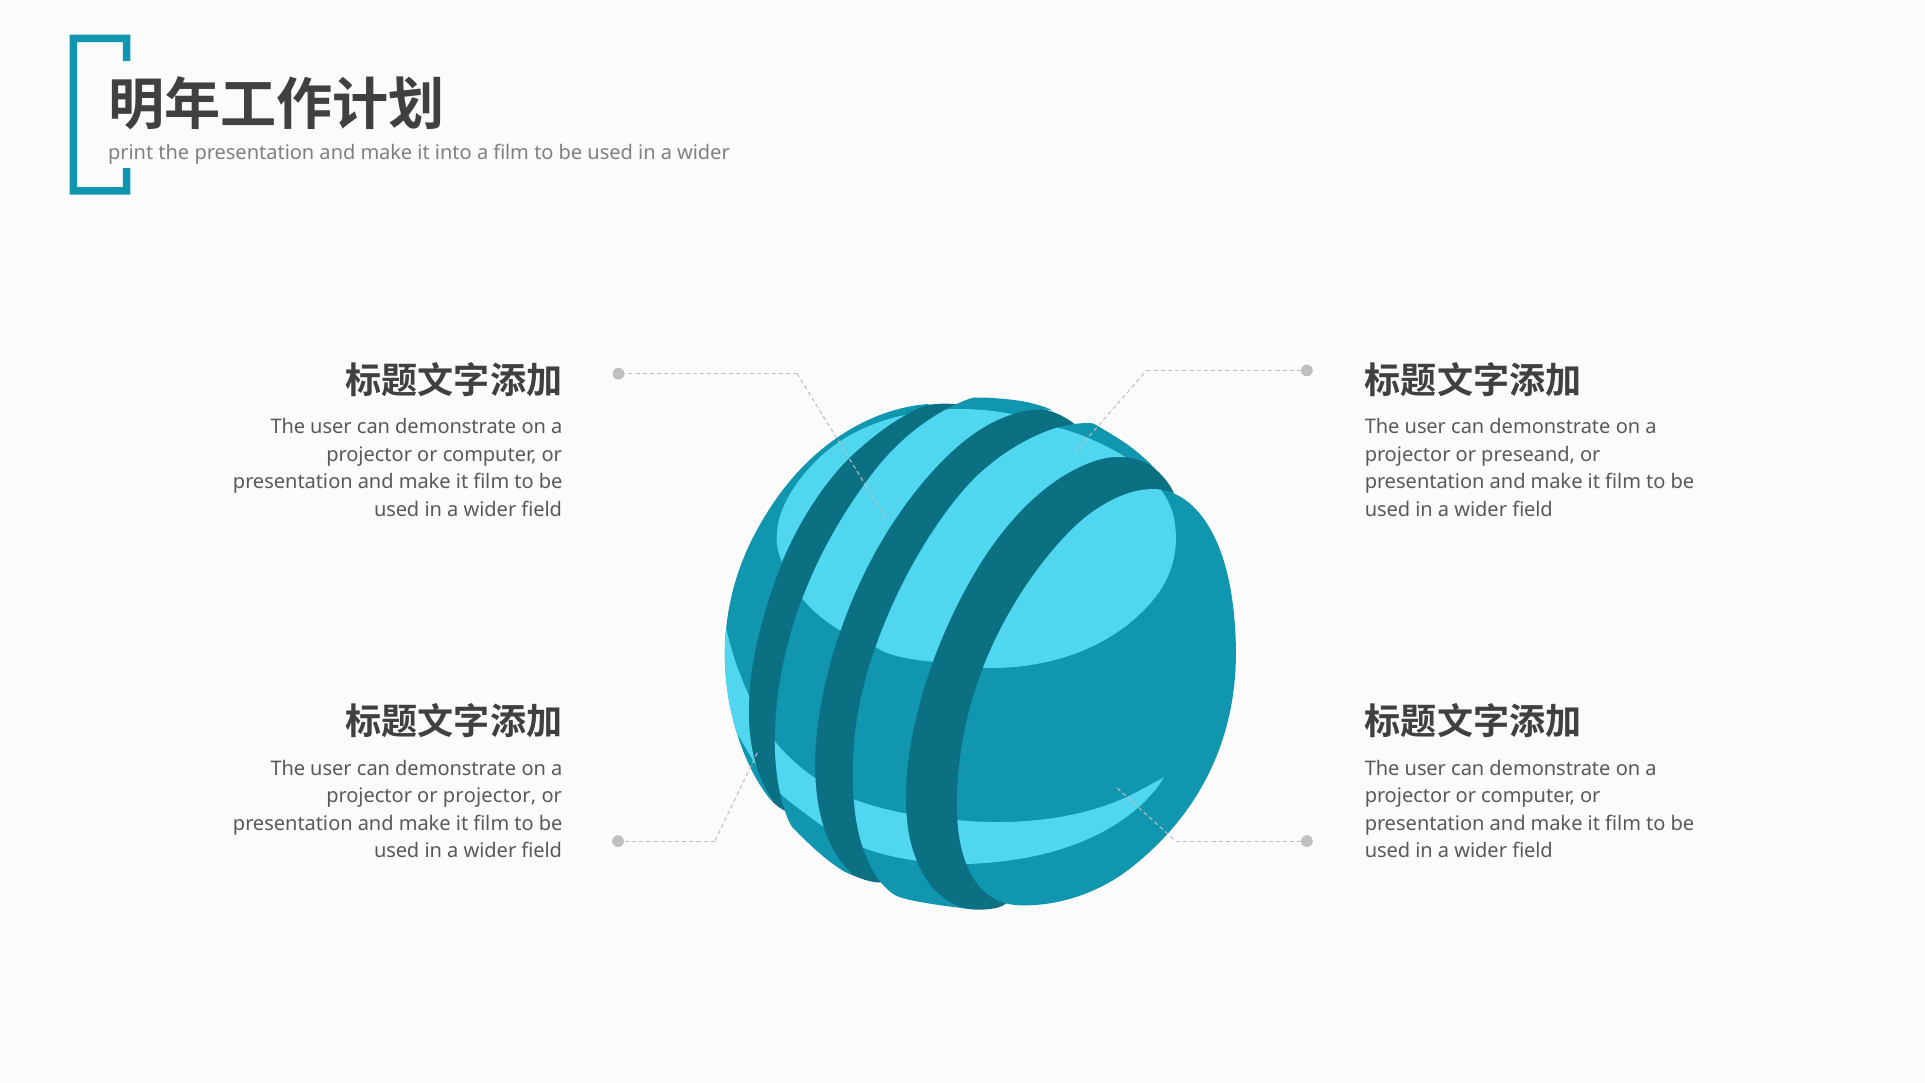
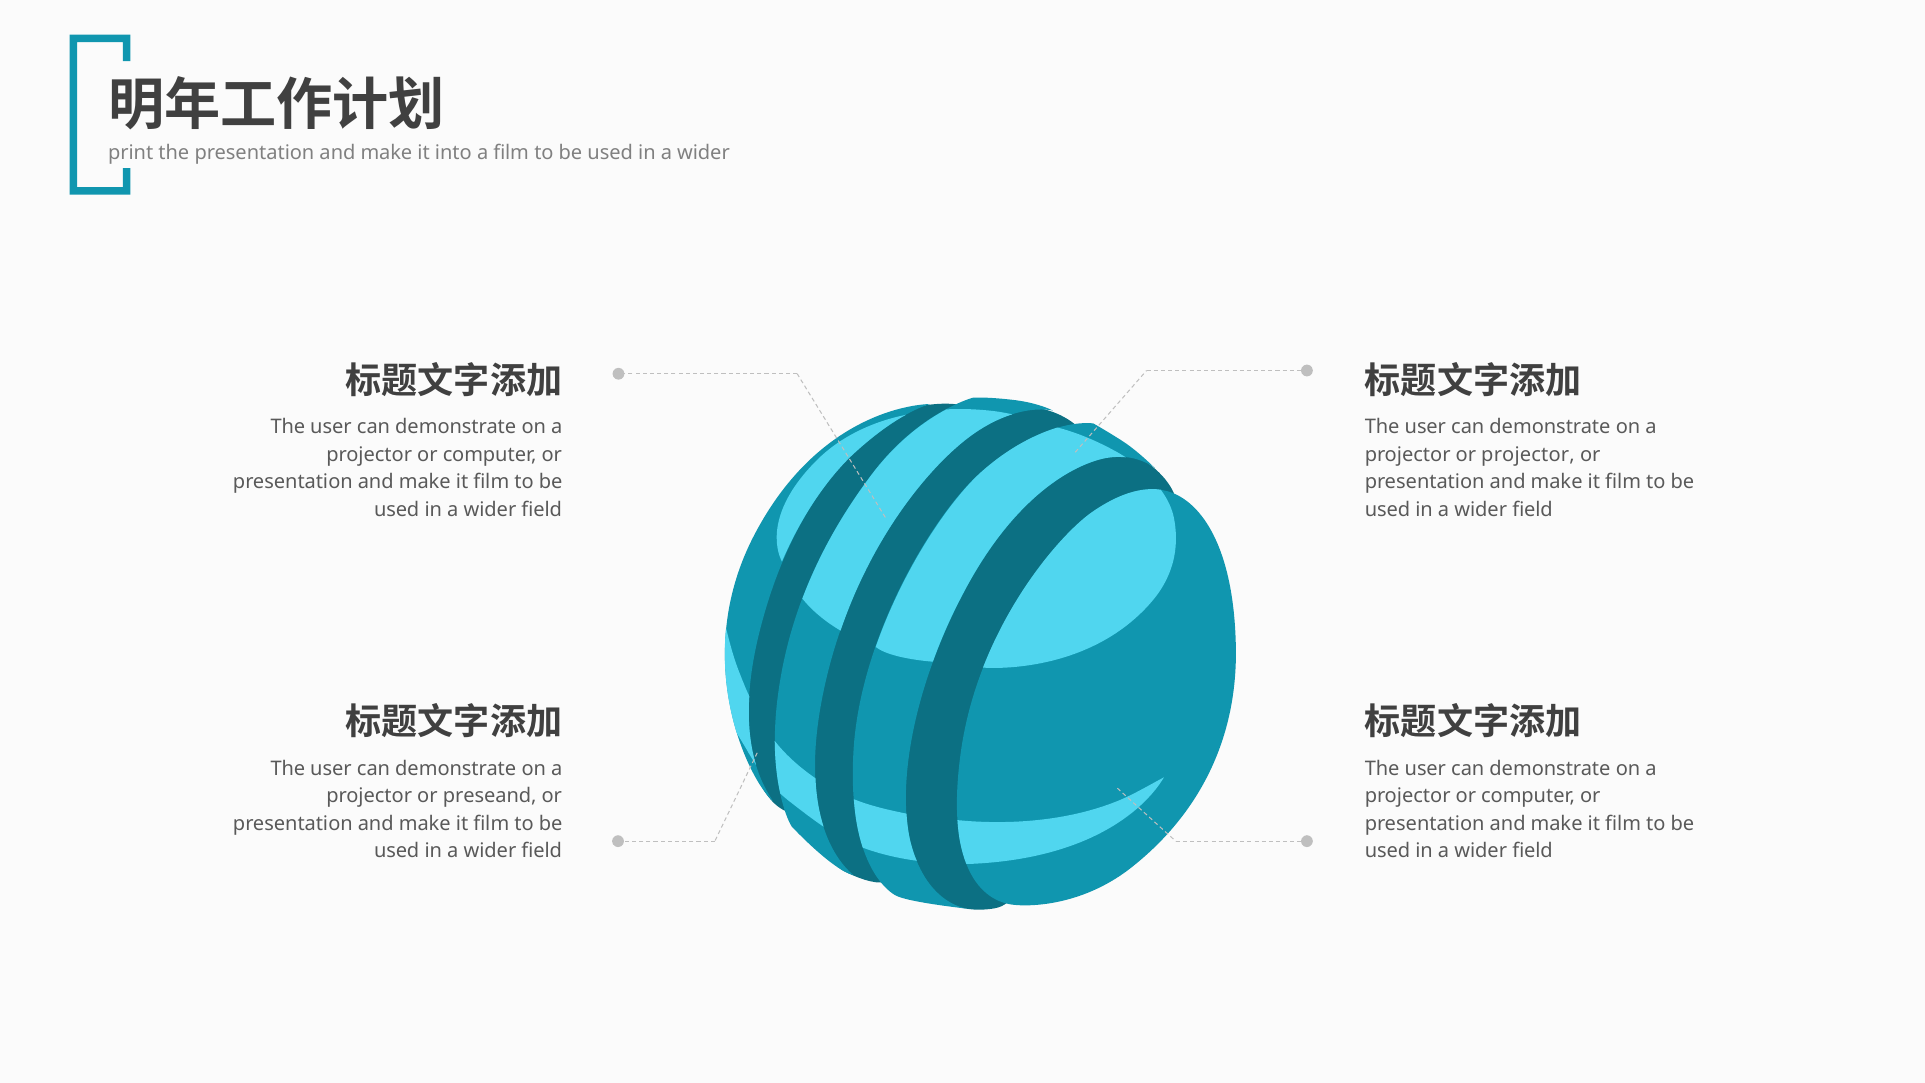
or preseand: preseand -> projector
or projector: projector -> preseand
